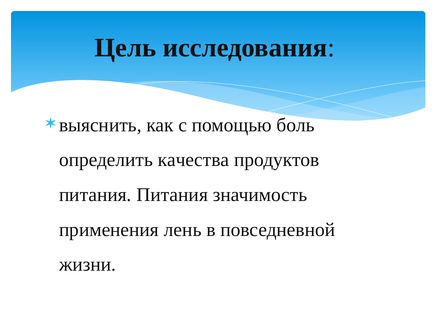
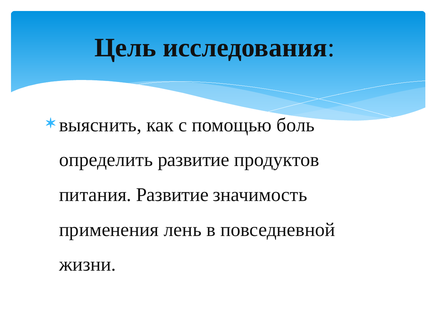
определить качества: качества -> развитие
питания Питания: Питания -> Развитие
